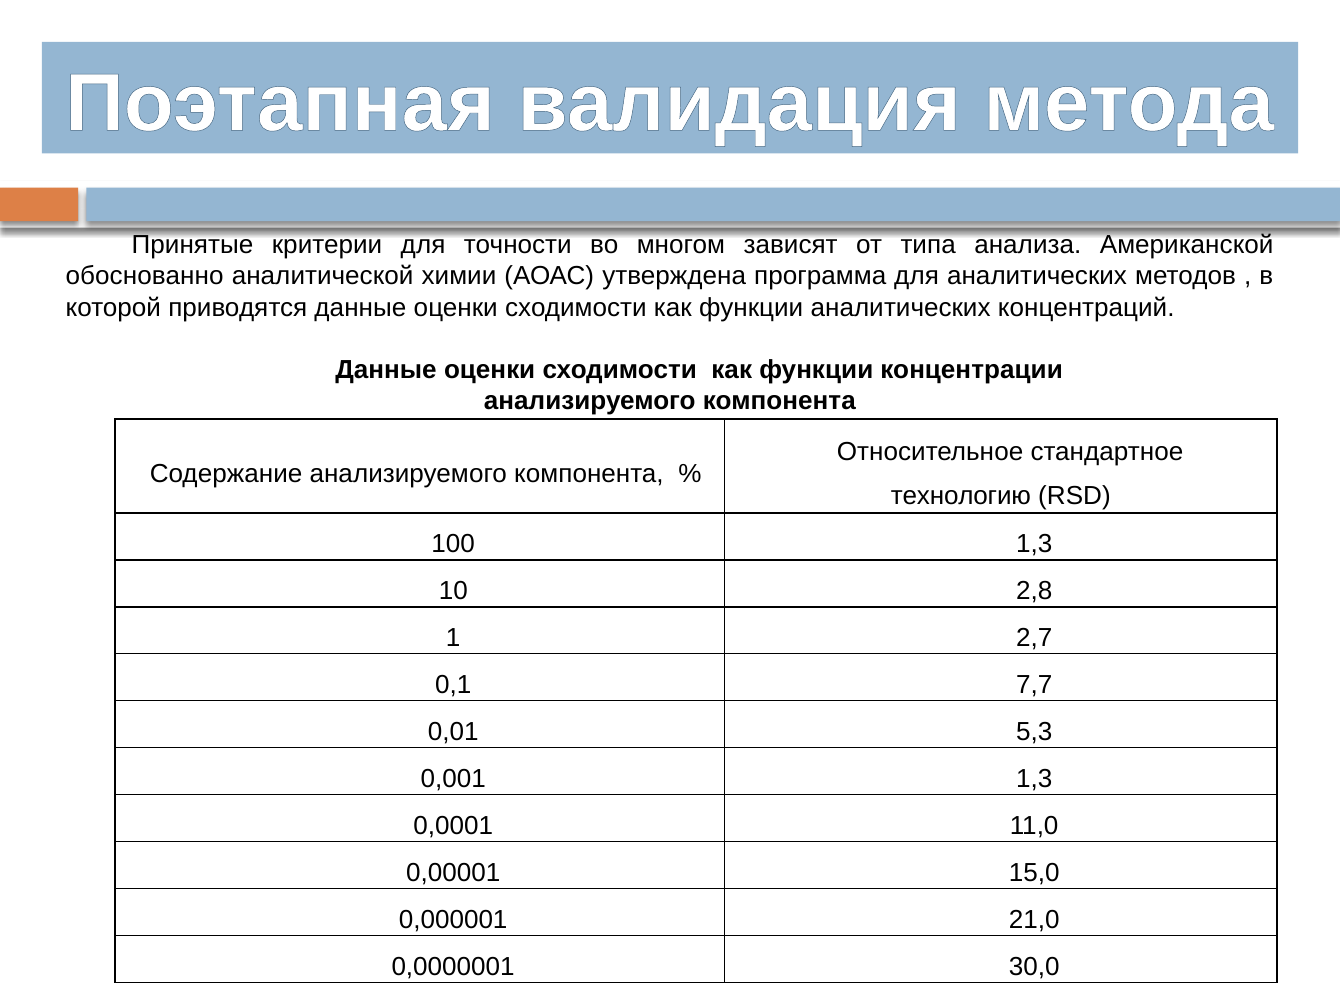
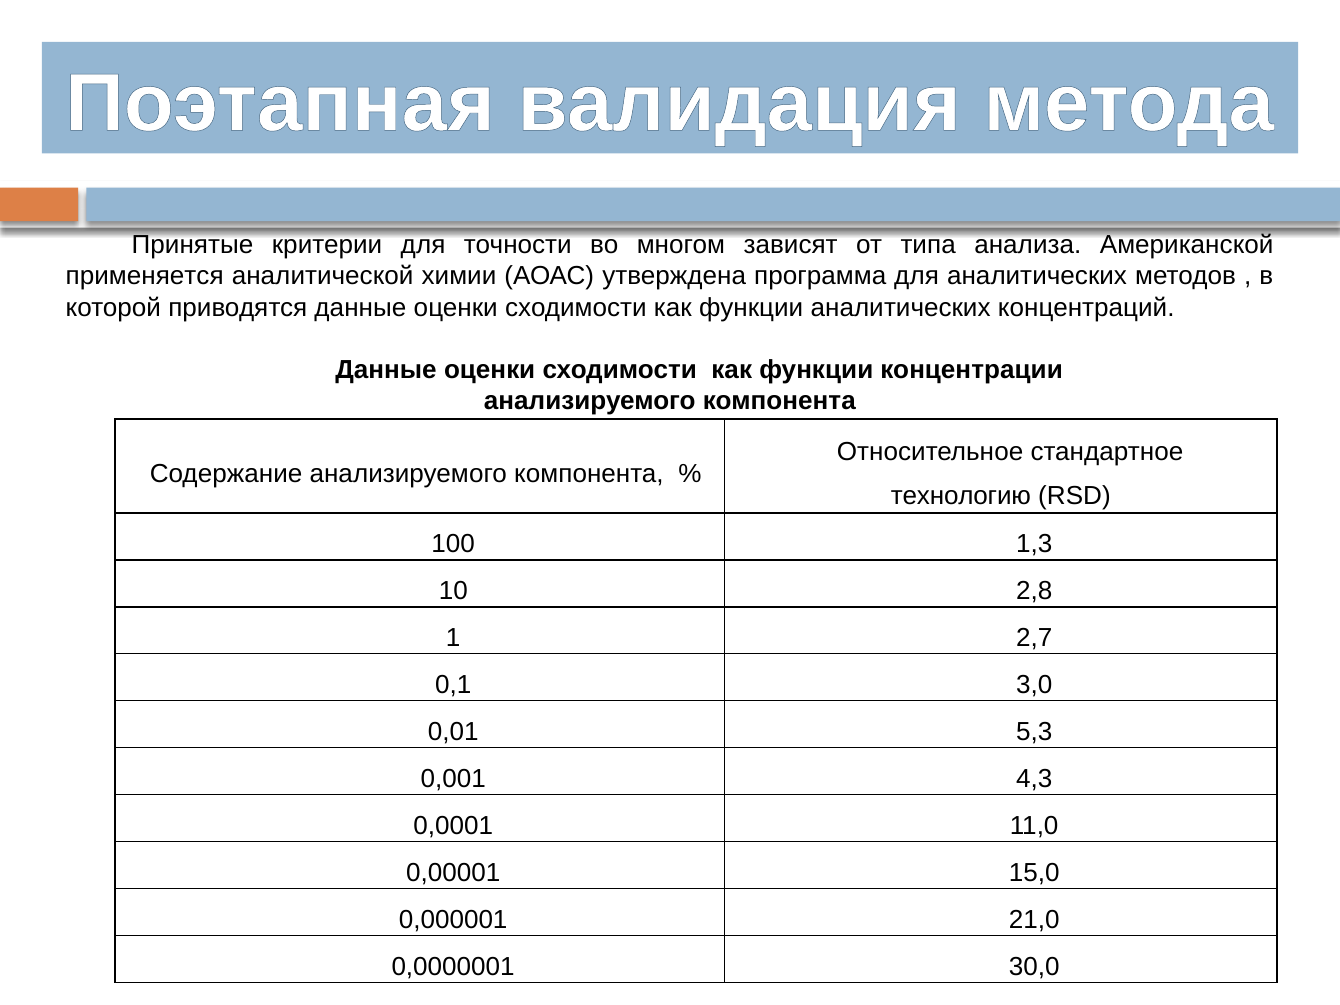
обоснованно: обоснованно -> применяется
7,7: 7,7 -> 3,0
0,001 1,3: 1,3 -> 4,3
